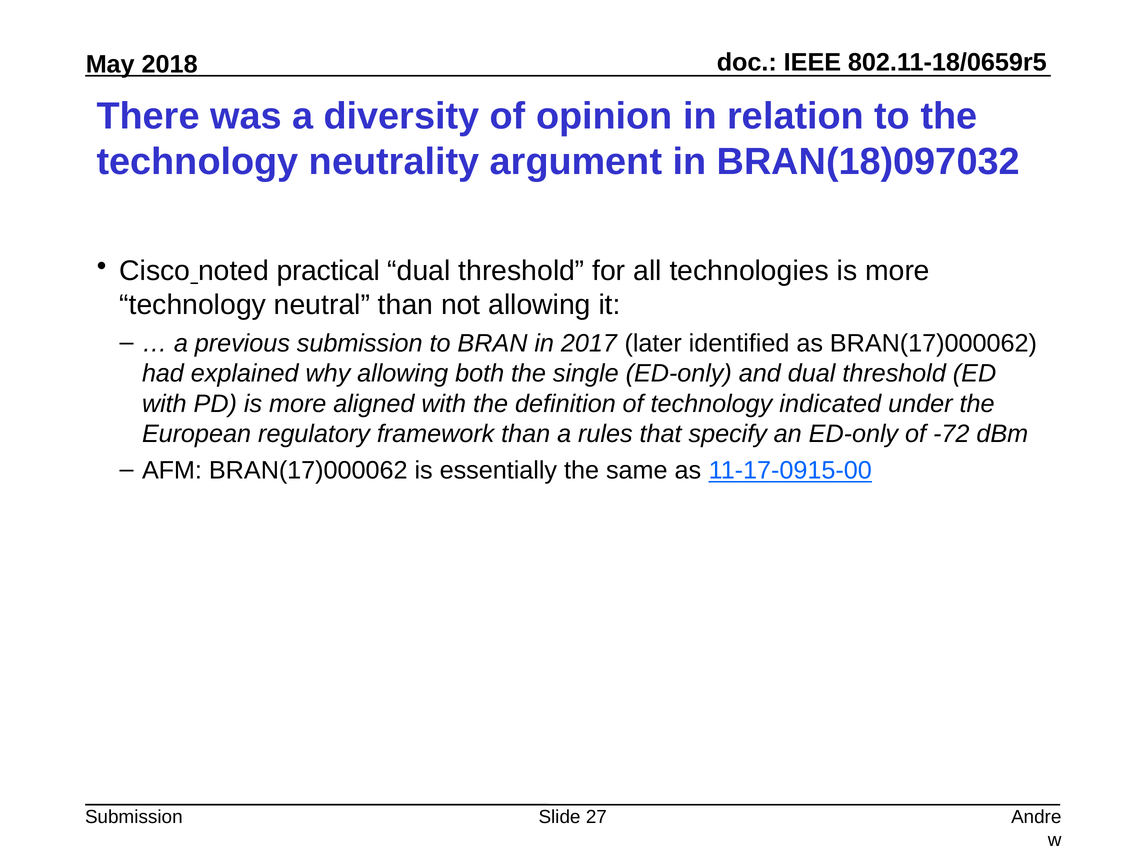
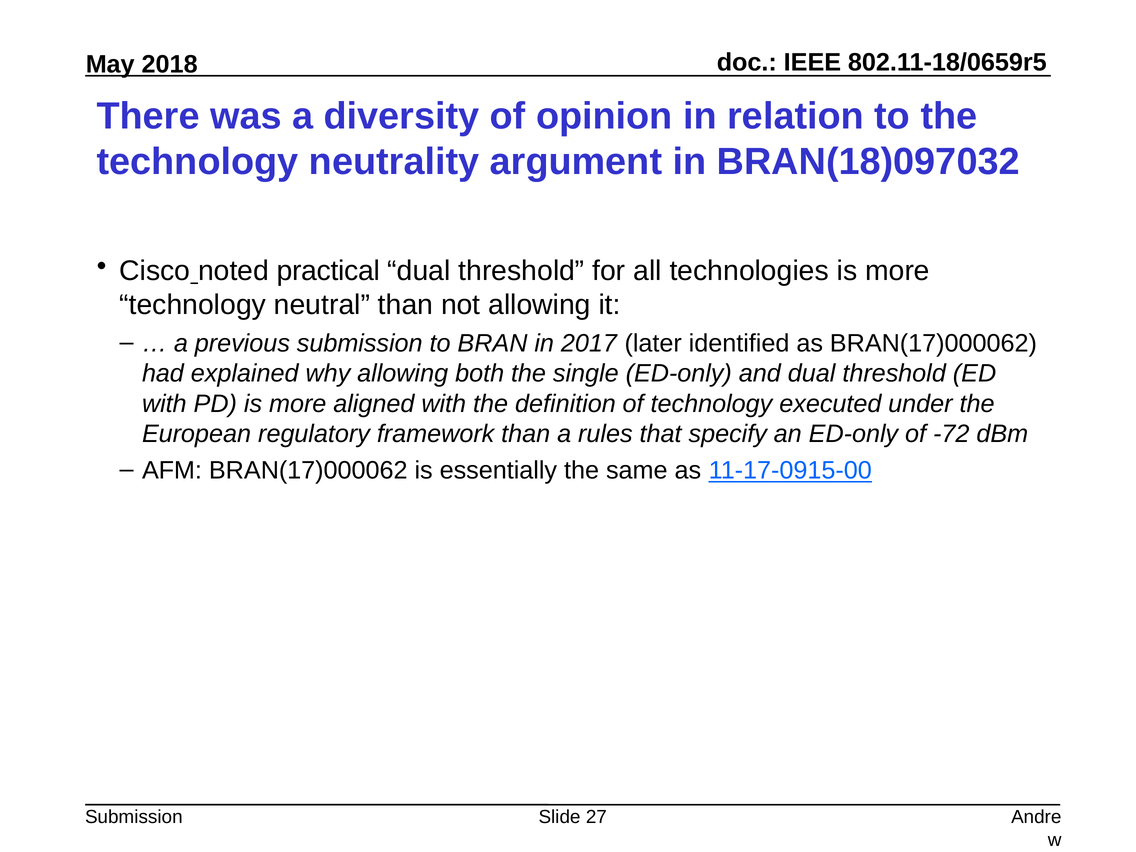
indicated: indicated -> executed
